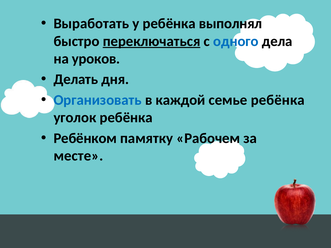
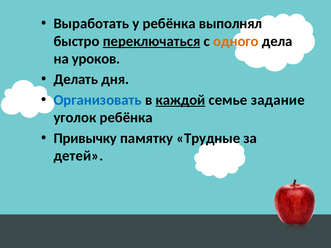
одного colour: blue -> orange
каждой underline: none -> present
семье ребёнка: ребёнка -> задание
Ребёнком: Ребёнком -> Привычку
Рабочем: Рабочем -> Трудные
месте: месте -> детей
